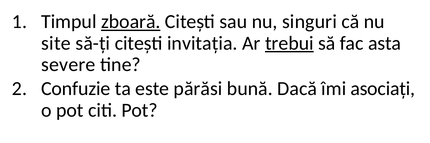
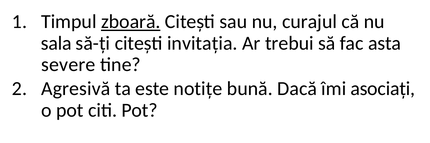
singuri: singuri -> curajul
site: site -> sala
trebui underline: present -> none
Confuzie: Confuzie -> Agresivă
părăsi: părăsi -> notițe
